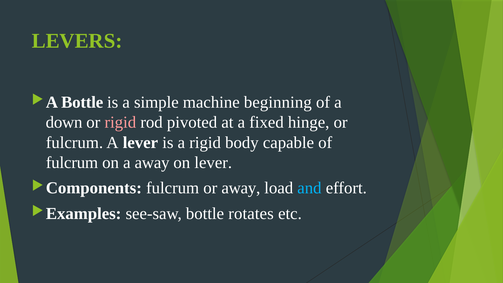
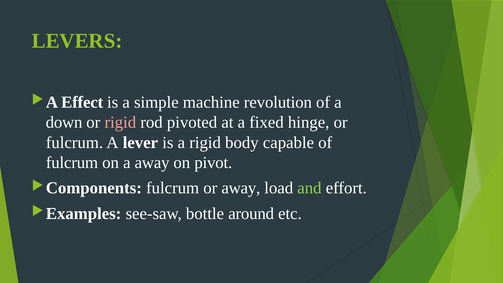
Bottle at (82, 102): Bottle -> Effect
beginning: beginning -> revolution
on lever: lever -> pivot
and colour: light blue -> light green
rotates: rotates -> around
